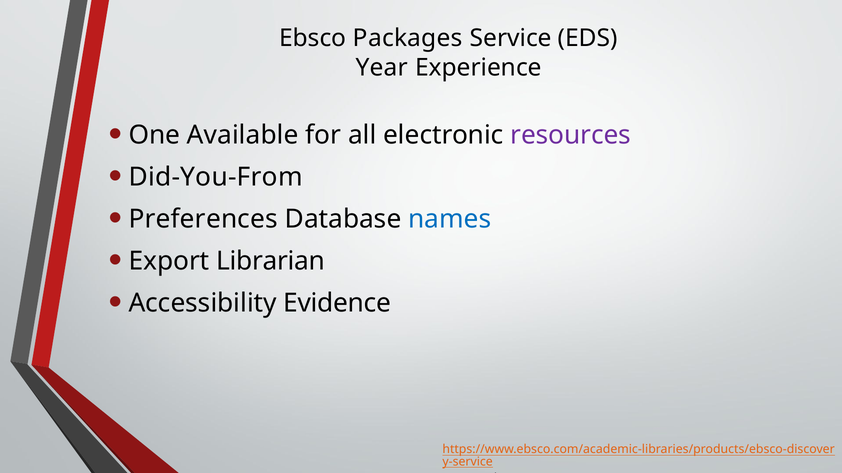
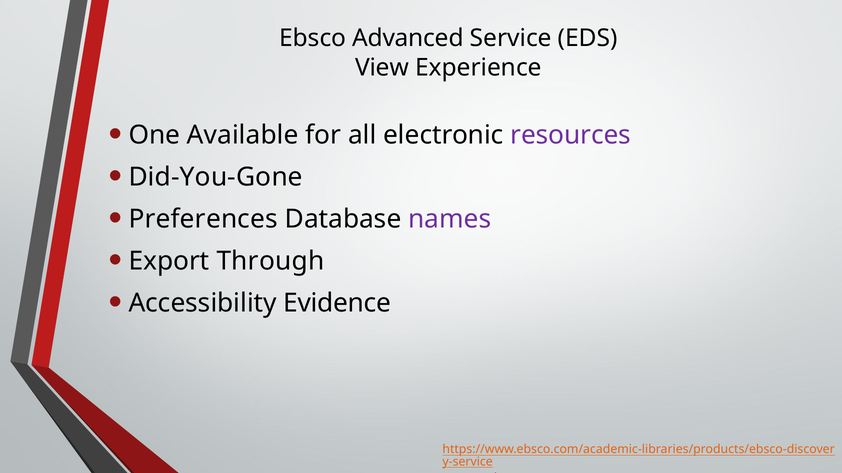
Packages: Packages -> Advanced
Year: Year -> View
Did-You-From: Did-You-From -> Did-You-Gone
names colour: blue -> purple
Librarian: Librarian -> Through
